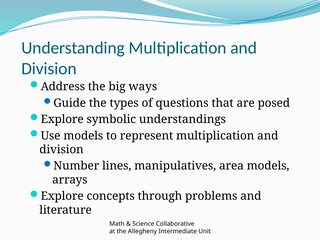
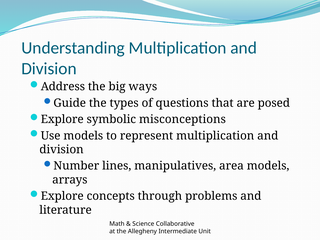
understandings: understandings -> misconceptions
